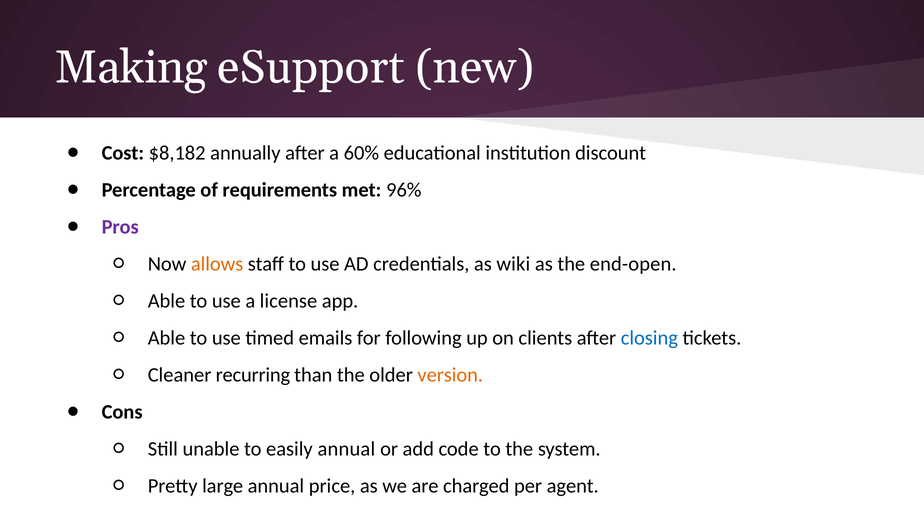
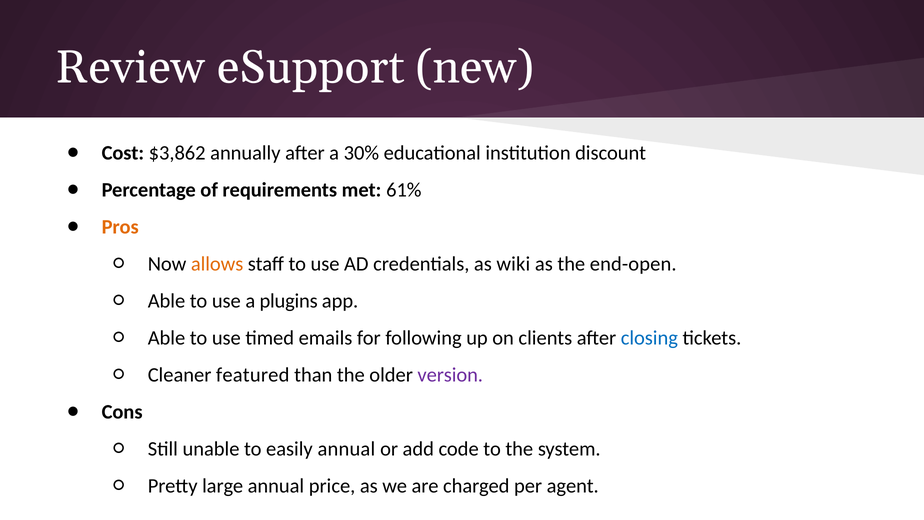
Making: Making -> Review
$8,182: $8,182 -> $3,862
60%: 60% -> 30%
96%: 96% -> 61%
Pros colour: purple -> orange
license: license -> plugins
recurring: recurring -> featured
version colour: orange -> purple
